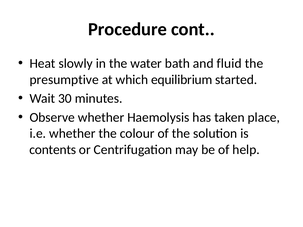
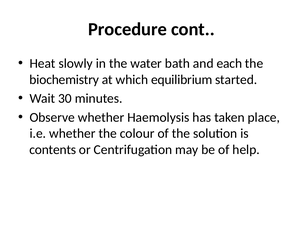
fluid: fluid -> each
presumptive: presumptive -> biochemistry
